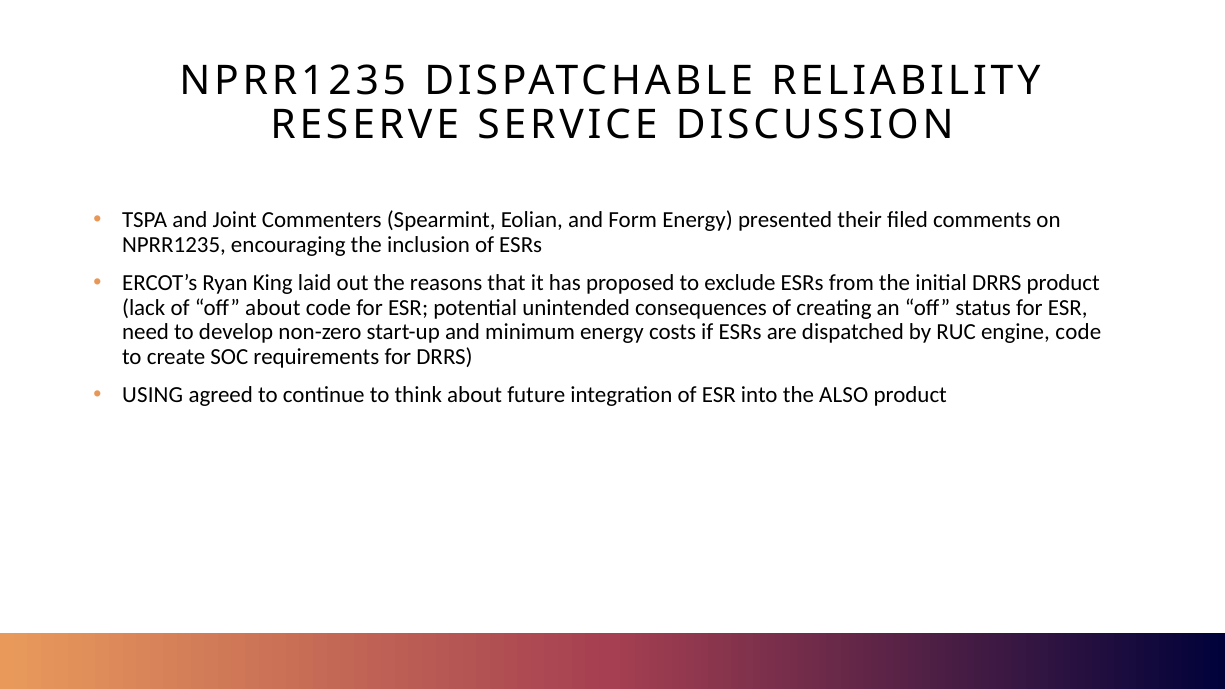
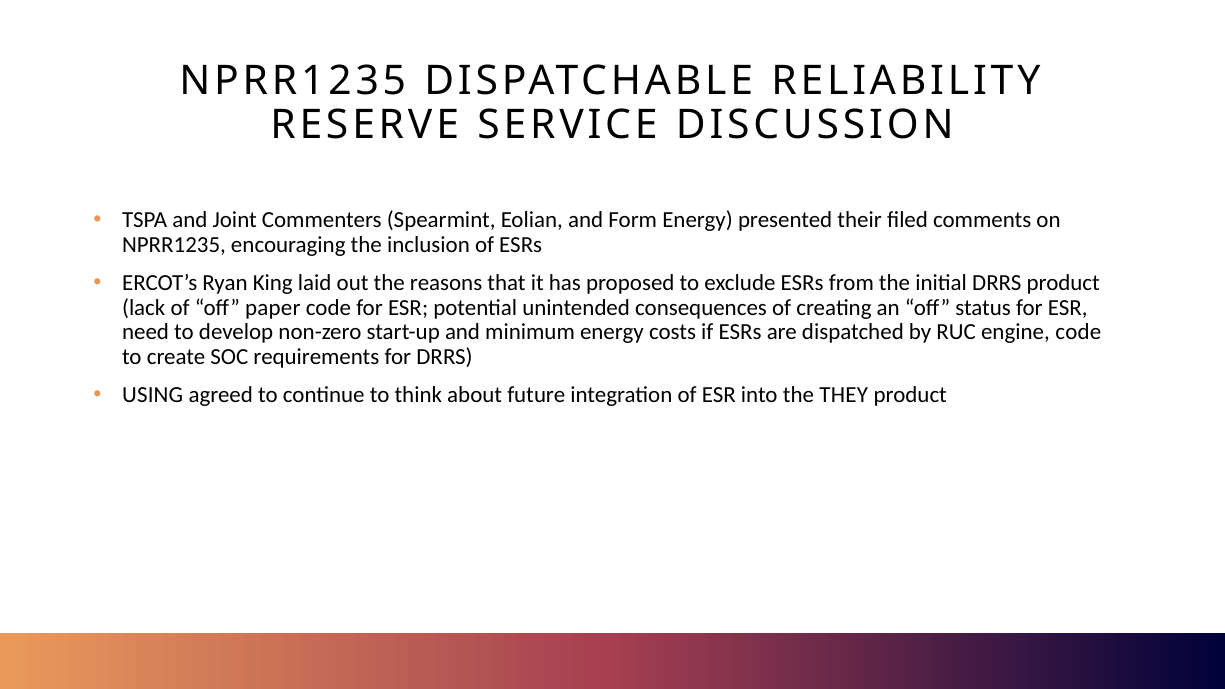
off about: about -> paper
ALSO: ALSO -> THEY
